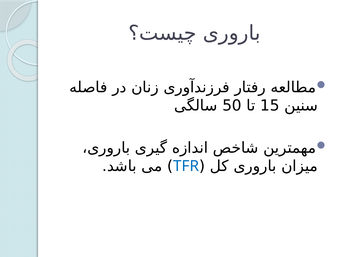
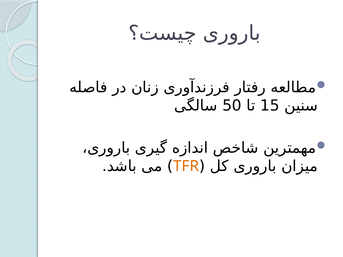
TFR colour: blue -> orange
